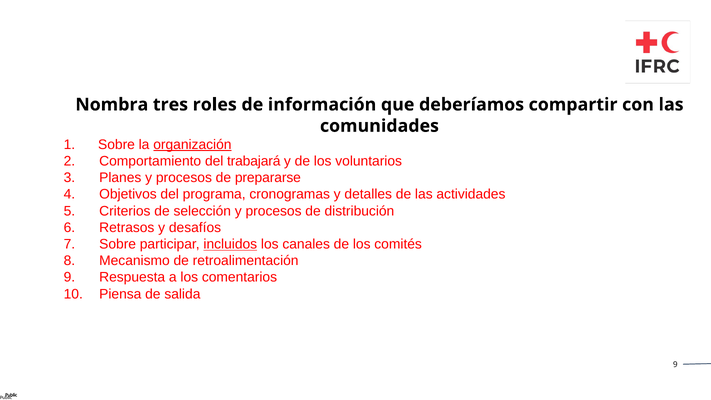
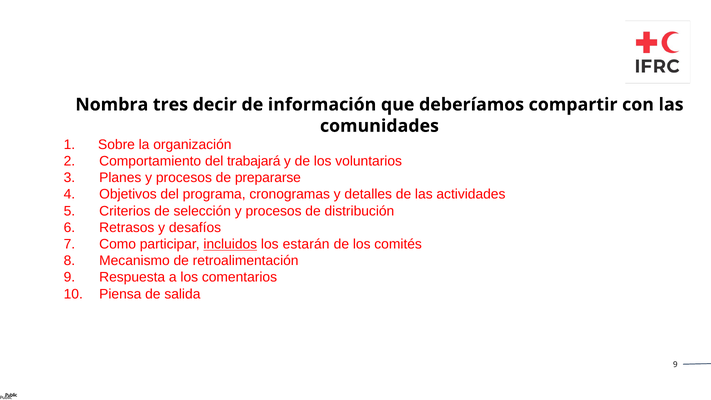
roles: roles -> decir
organización underline: present -> none
7 Sobre: Sobre -> Como
canales: canales -> estarán
